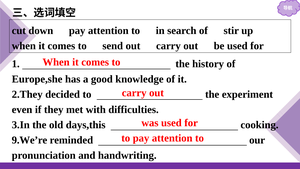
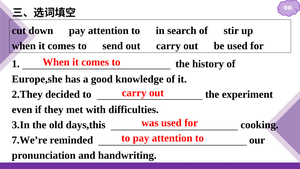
9.We’re: 9.We’re -> 7.We’re
